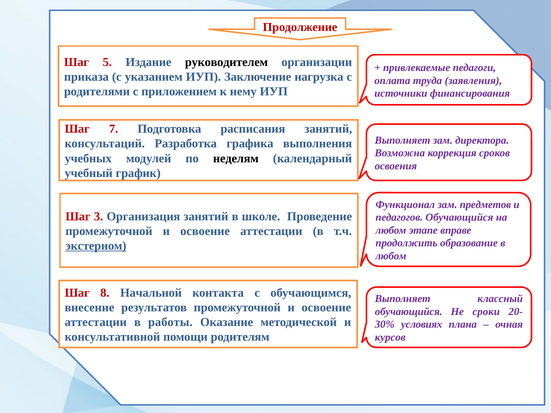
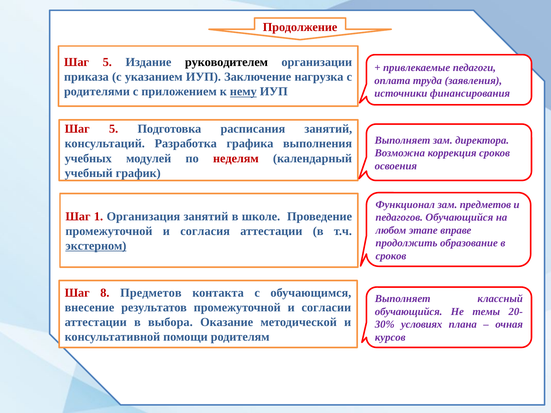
нему underline: none -> present
7 at (114, 129): 7 -> 5
неделям colour: black -> red
3: 3 -> 1
освоение at (205, 231): освоение -> согласия
любом at (391, 256): любом -> сроков
8 Начальной: Начальной -> Предметов
результатов промежуточной и освоение: освоение -> согласии
сроки: сроки -> темы
работы: работы -> выбора
